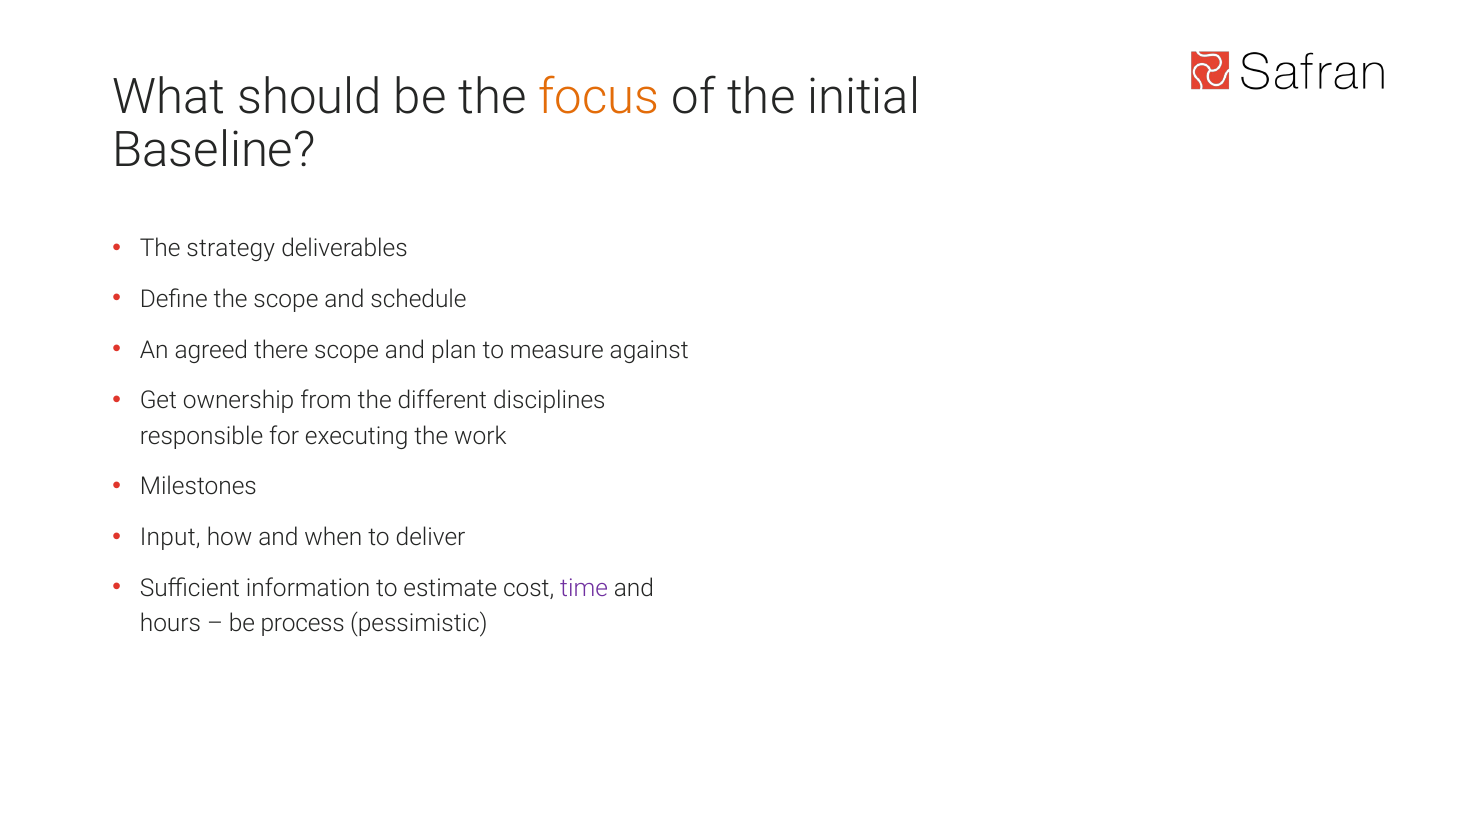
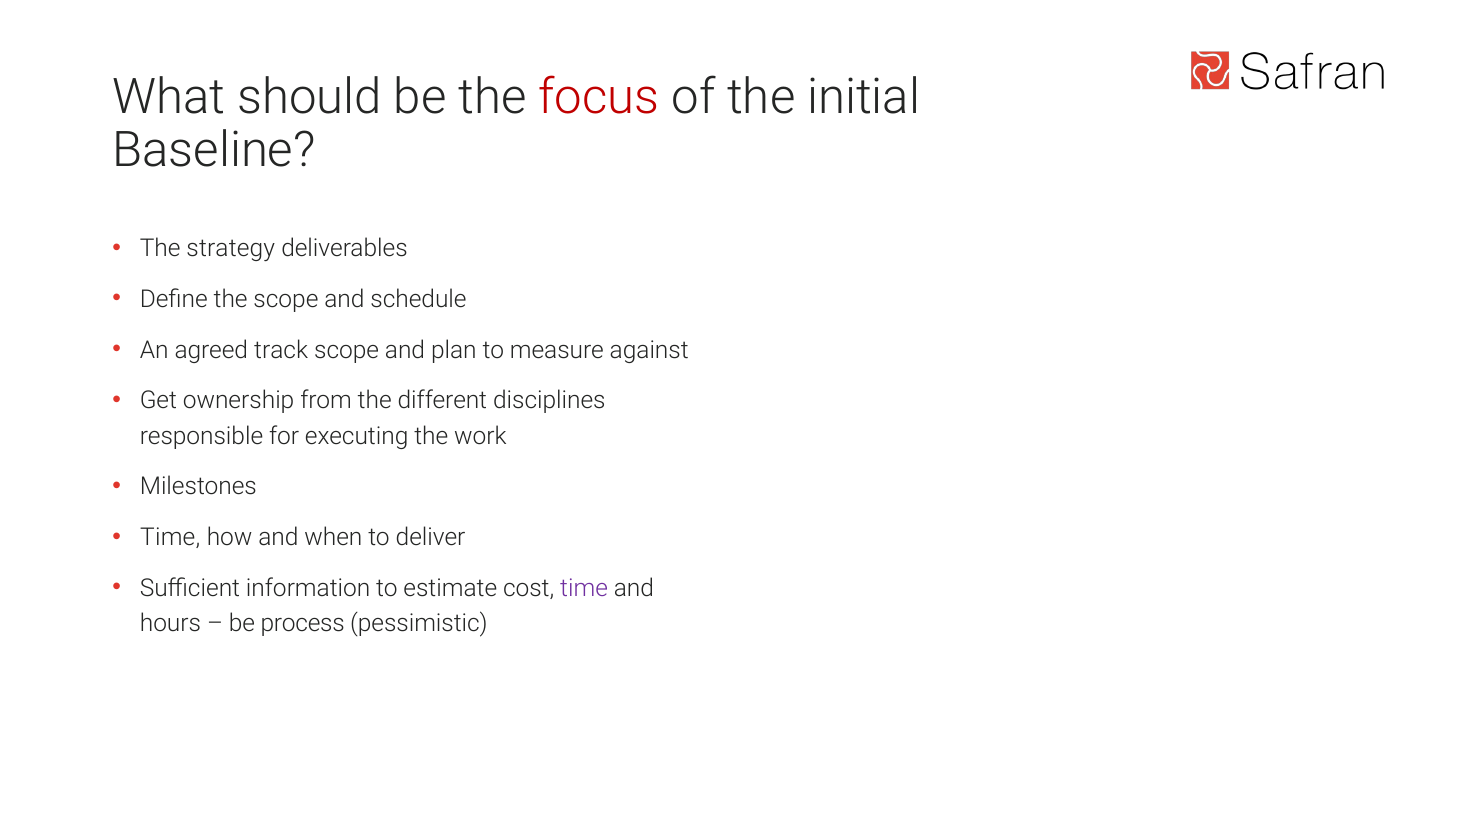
focus colour: orange -> red
there: there -> track
Input at (170, 537): Input -> Time
